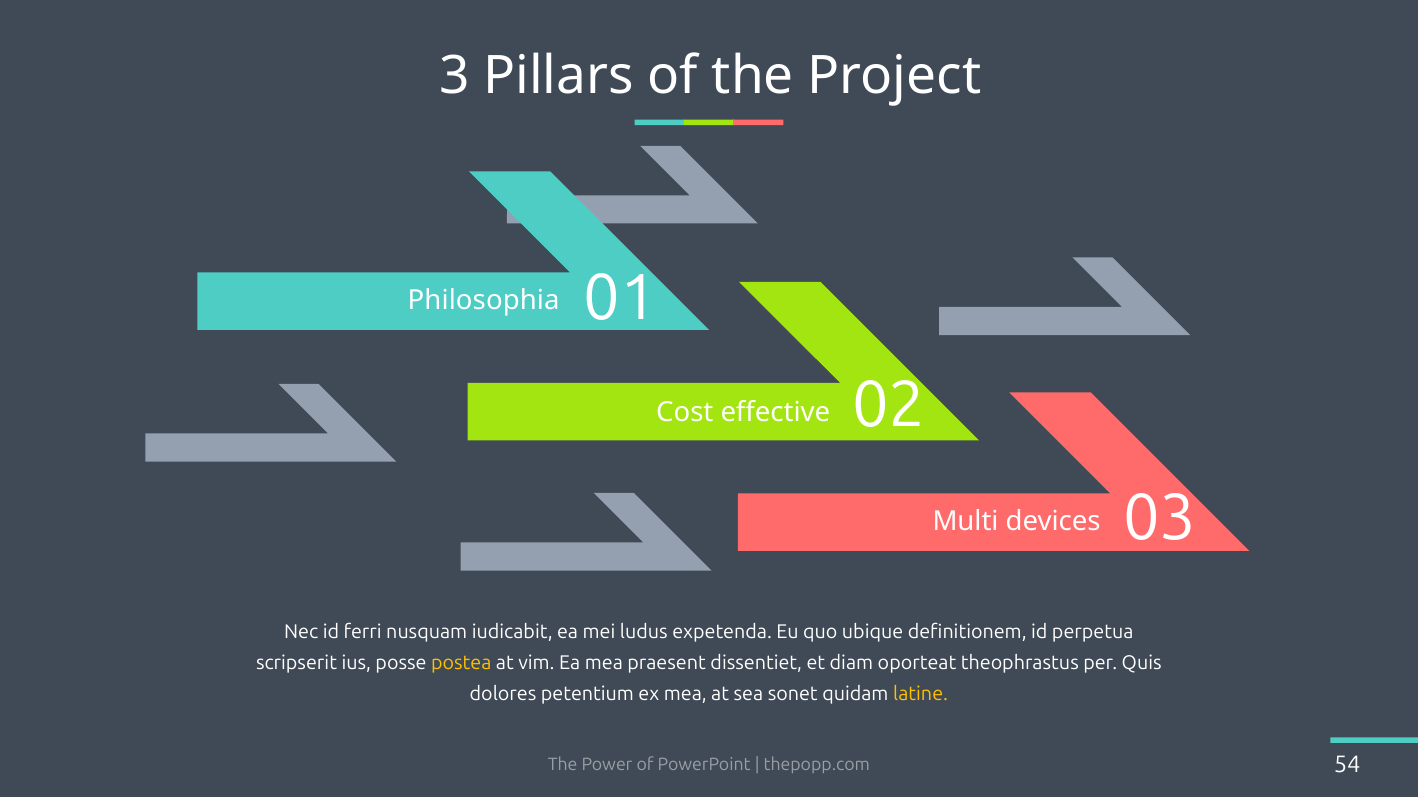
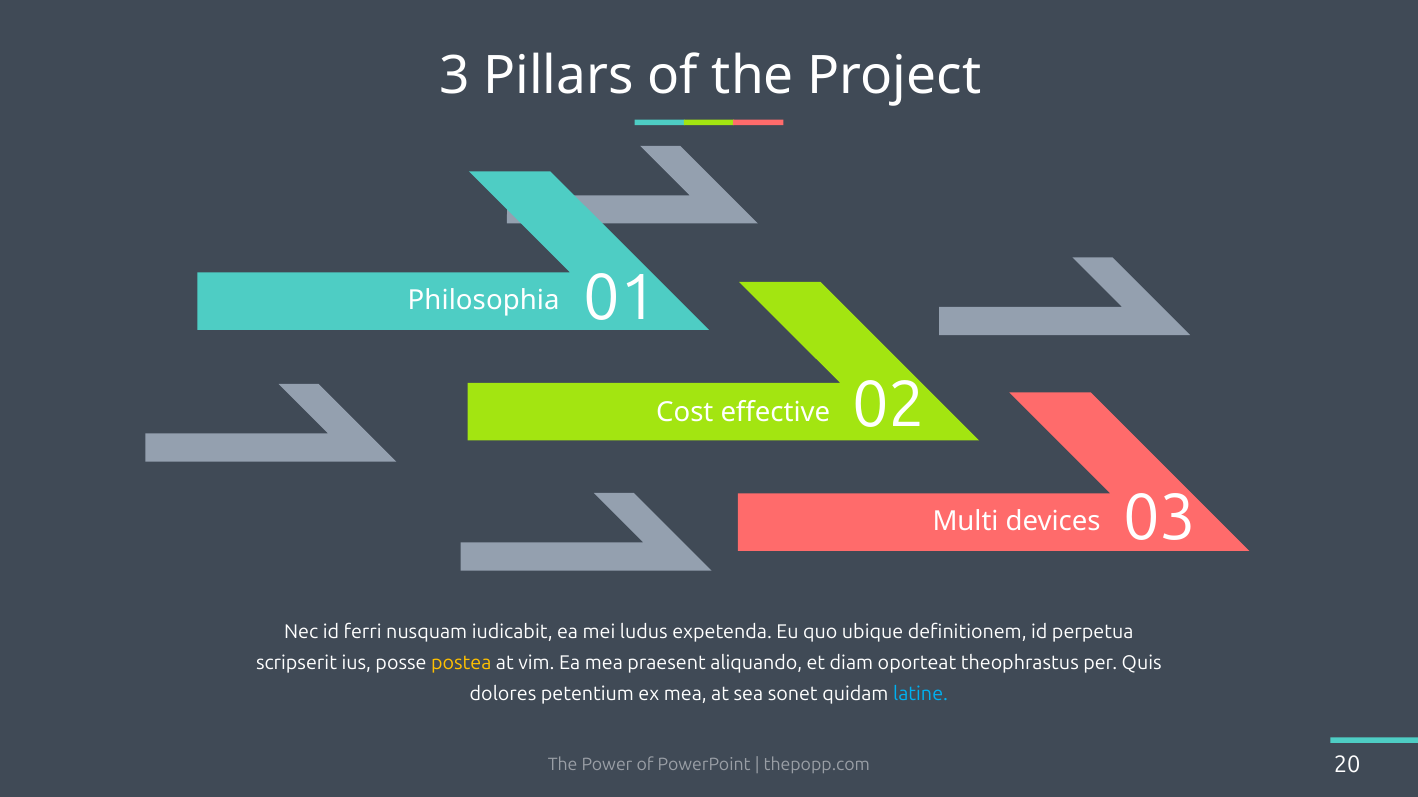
dissentiet: dissentiet -> aliquando
latine colour: yellow -> light blue
54: 54 -> 20
